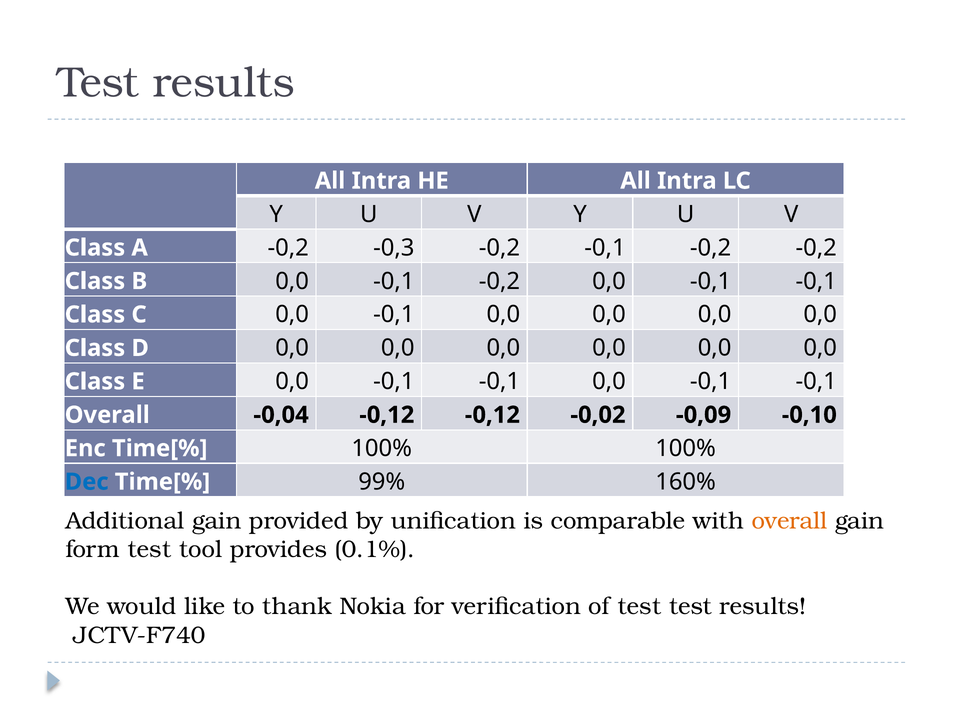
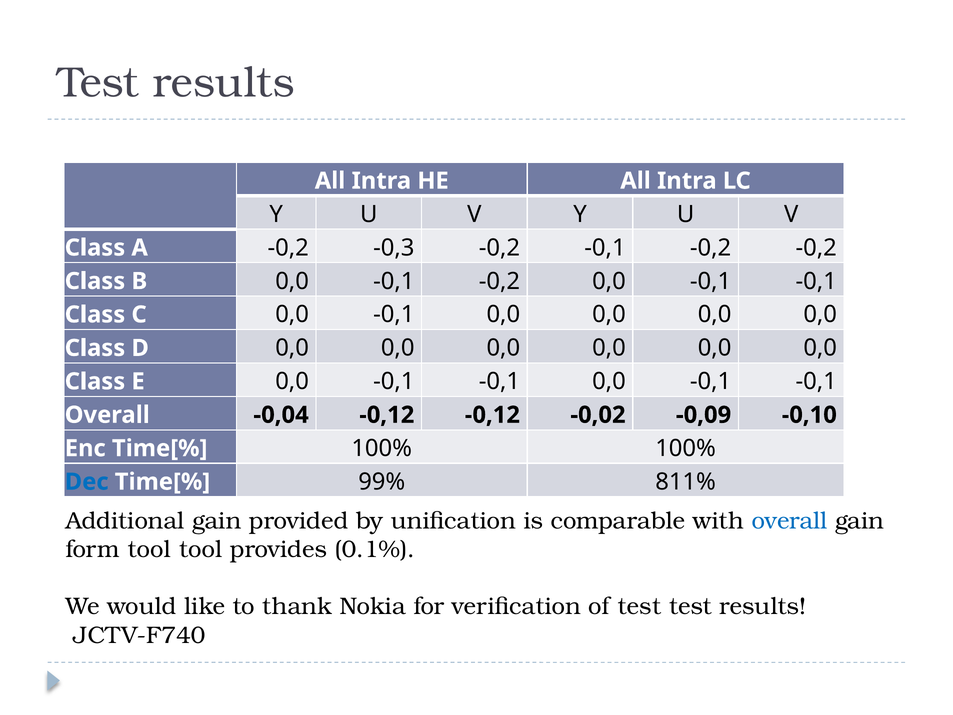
160%: 160% -> 811%
overall at (790, 521) colour: orange -> blue
form test: test -> tool
